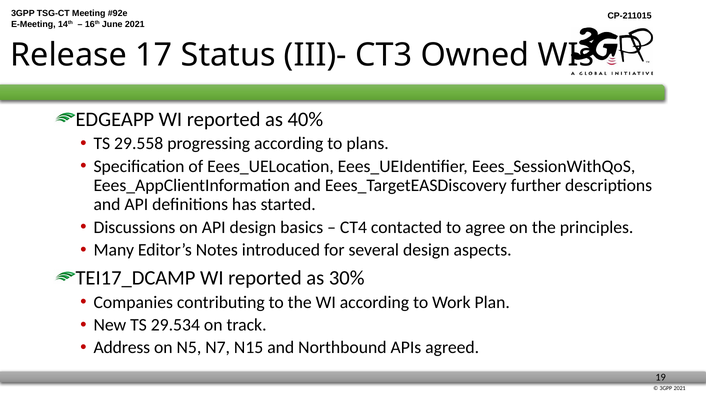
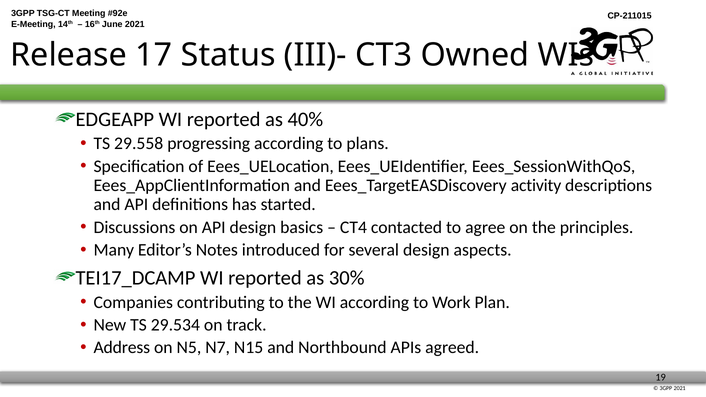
further: further -> activity
